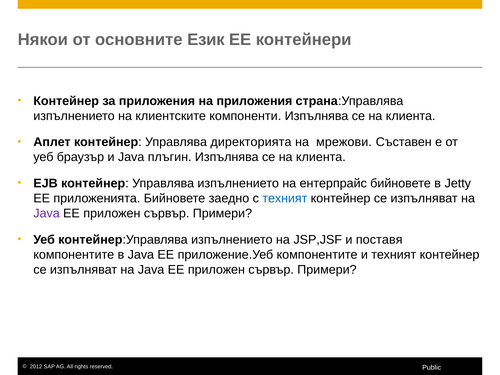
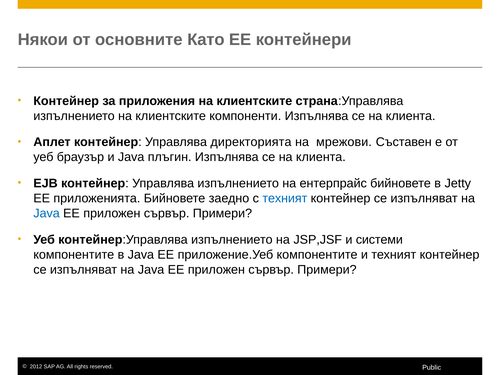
Език: Език -> Като
приложения на приложения: приложения -> клиентските
Java at (47, 213) colour: purple -> blue
поставя: поставя -> системи
